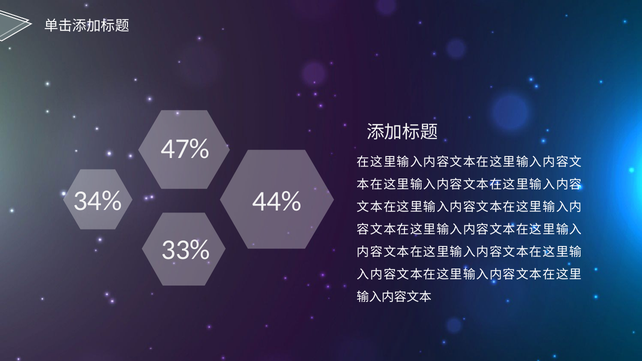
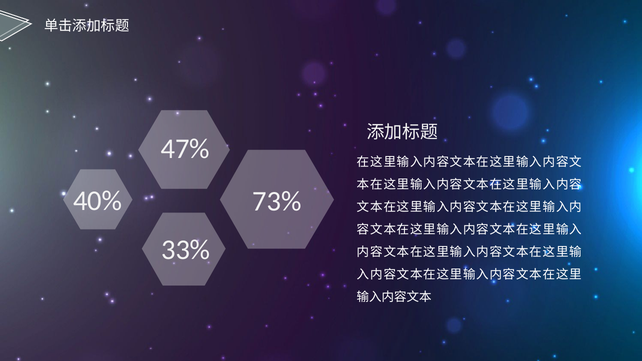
34%: 34% -> 40%
44%: 44% -> 73%
